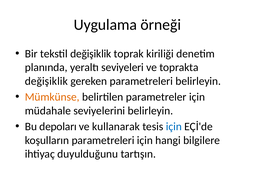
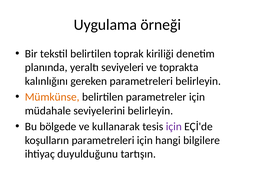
tekstil değişiklik: değişiklik -> belirtilen
değişiklik at (46, 81): değişiklik -> kalınlığını
depoları: depoları -> bölgede
için at (174, 126) colour: blue -> purple
